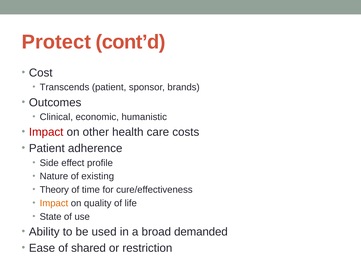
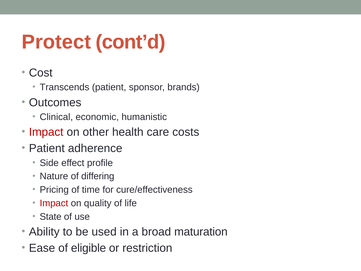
existing: existing -> differing
Theory: Theory -> Pricing
Impact at (54, 203) colour: orange -> red
demanded: demanded -> maturation
shared: shared -> eligible
